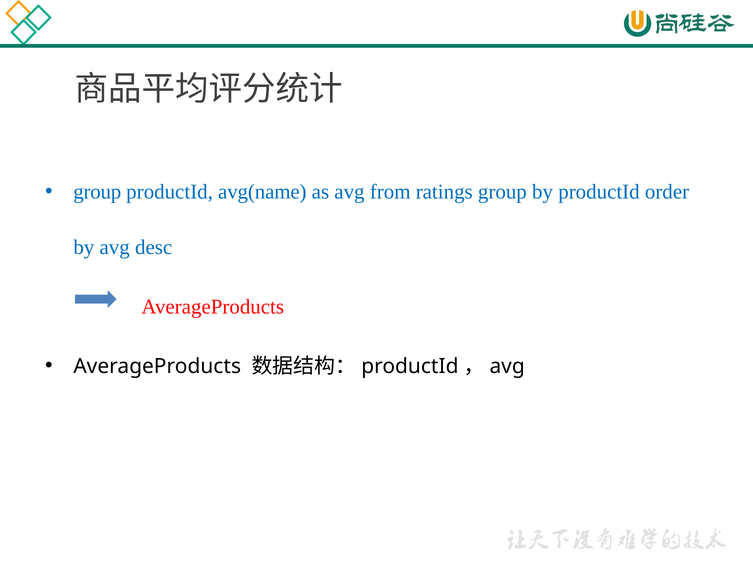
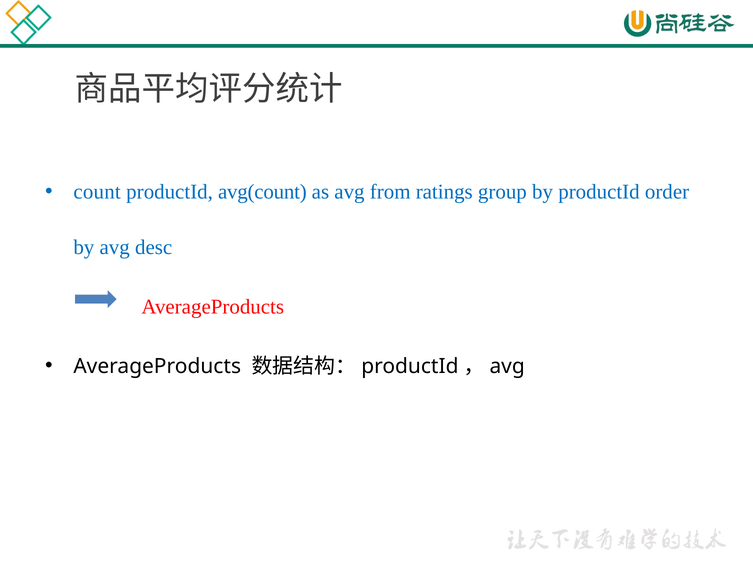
group at (97, 192): group -> count
avg(name: avg(name -> avg(count
